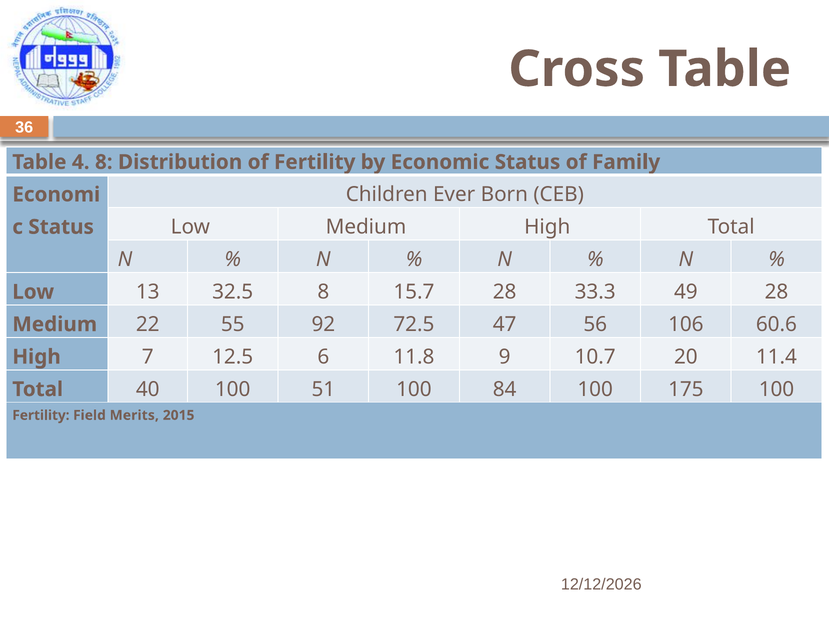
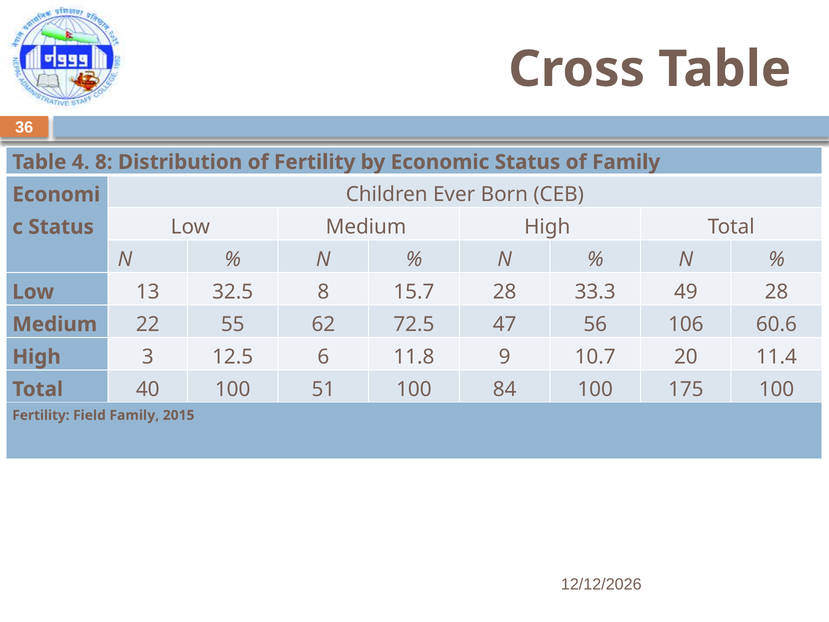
92: 92 -> 62
7: 7 -> 3
Field Merits: Merits -> Family
